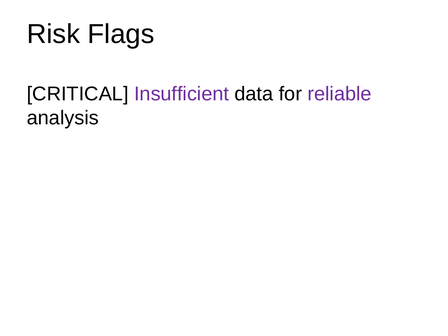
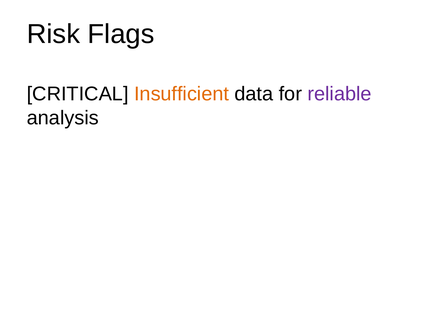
Insufficient colour: purple -> orange
